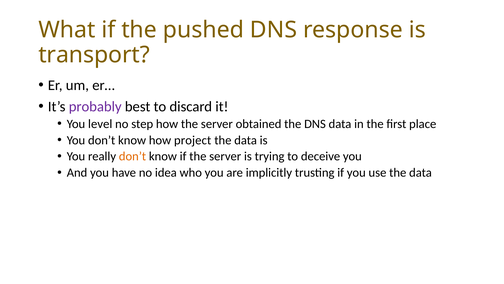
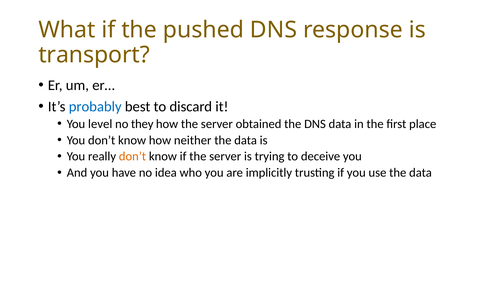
probably colour: purple -> blue
step: step -> they
project: project -> neither
